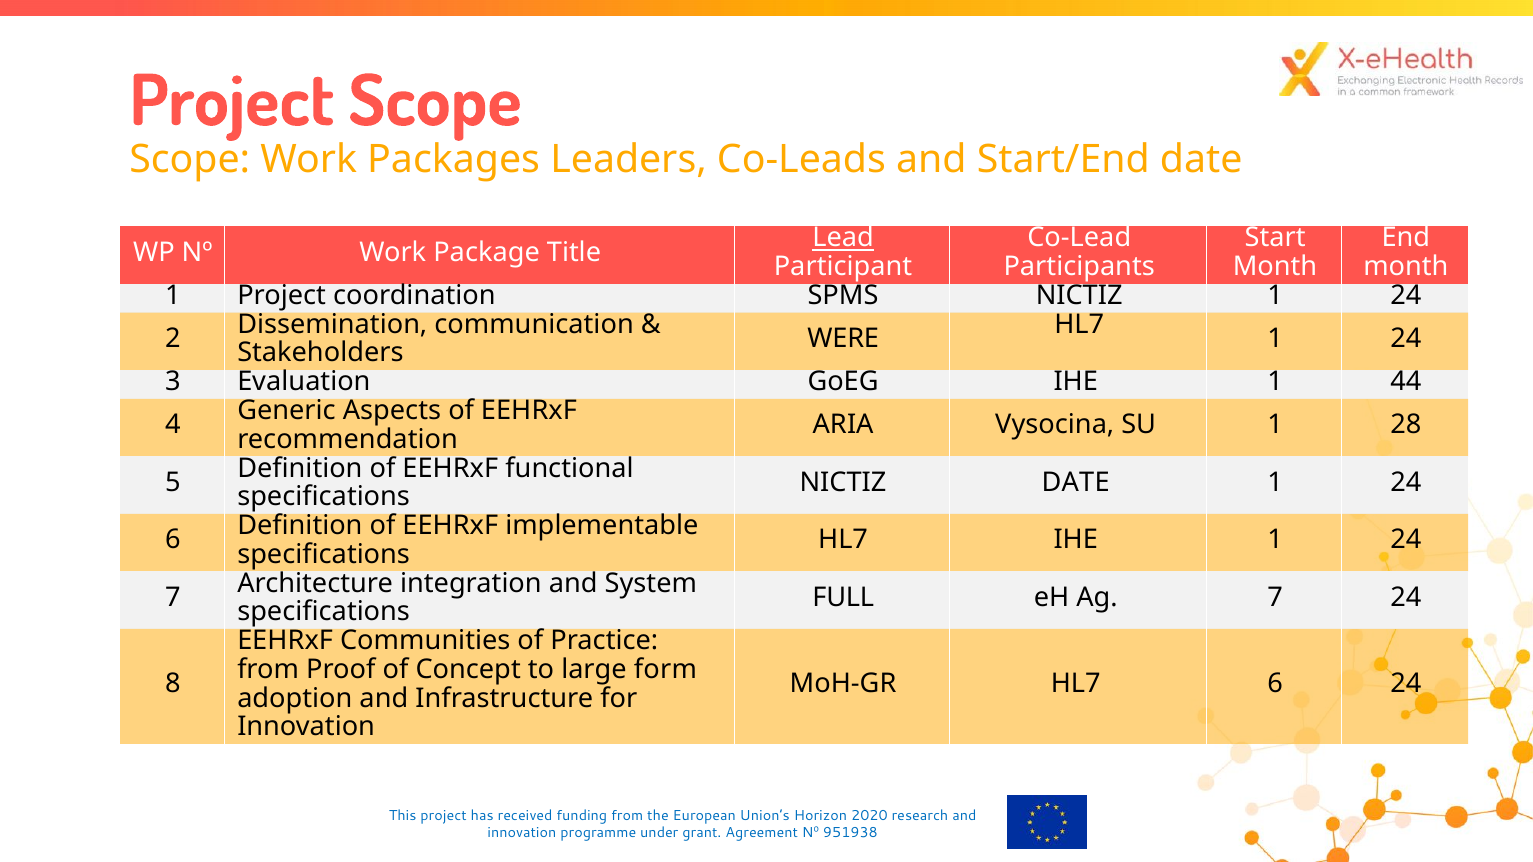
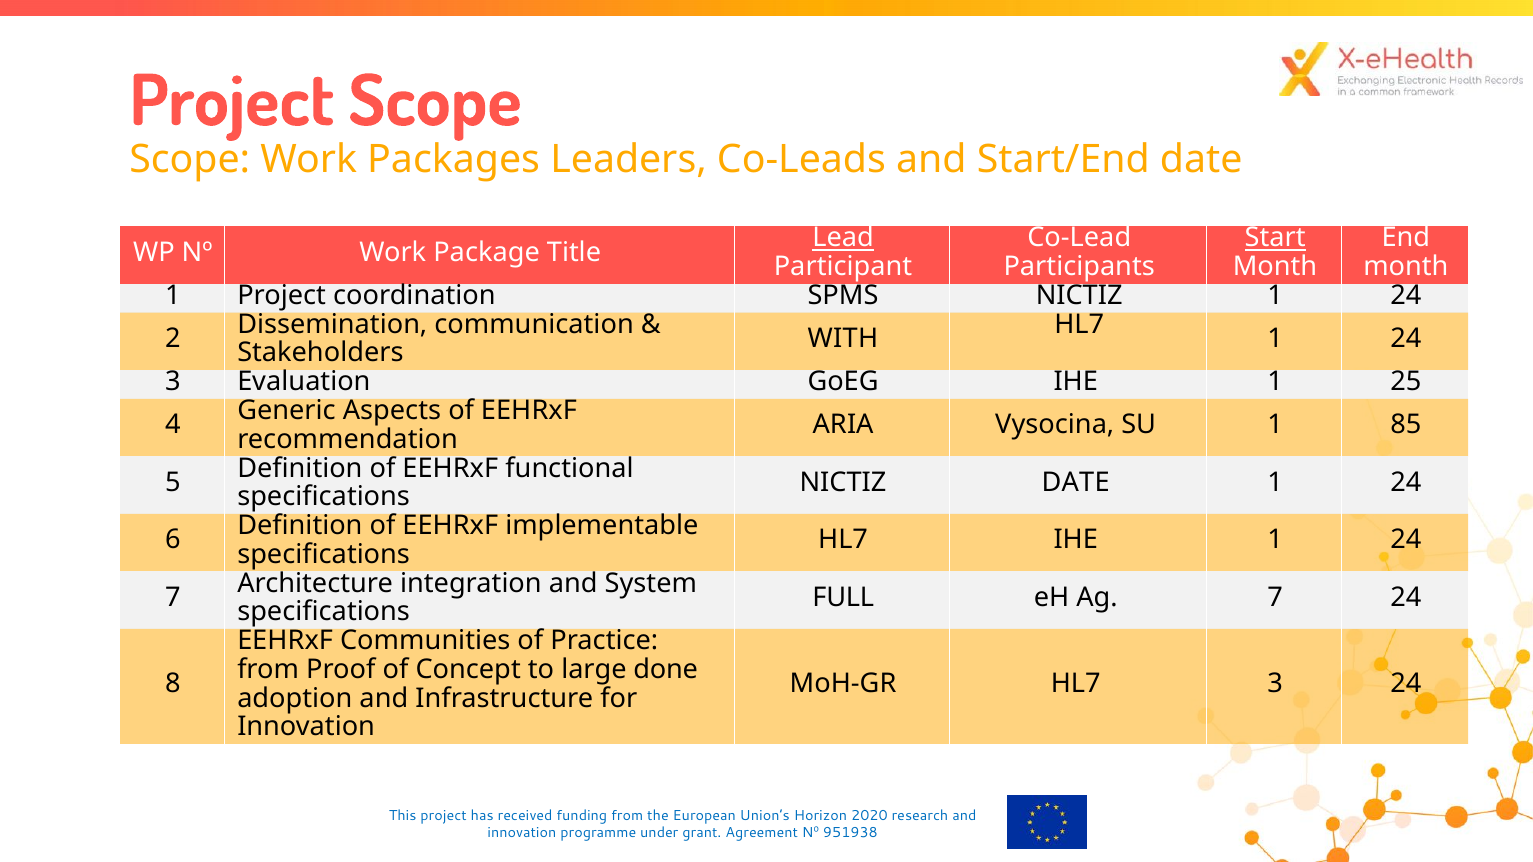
Start underline: none -> present
WERE: WERE -> WITH
44: 44 -> 25
28: 28 -> 85
form: form -> done
HL7 6: 6 -> 3
